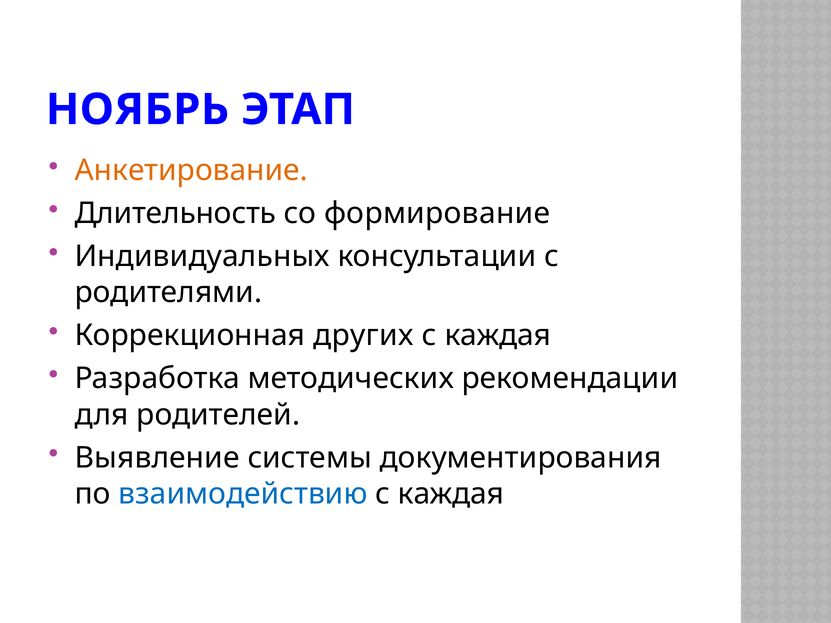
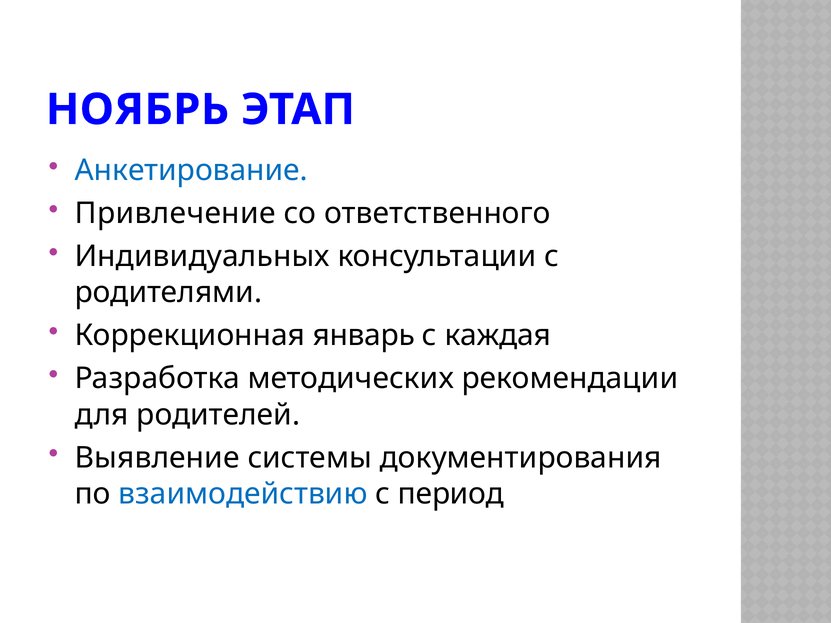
Анкетирование colour: orange -> blue
Длительность: Длительность -> Привлечение
формирование: формирование -> ответственного
других: других -> январь
каждая at (451, 494): каждая -> период
